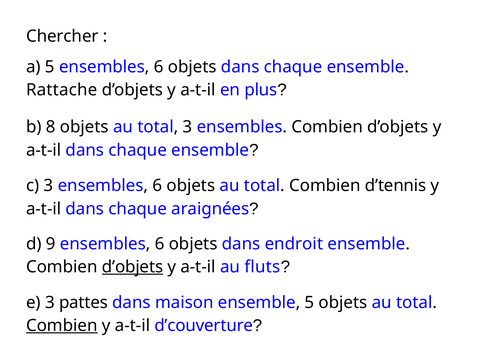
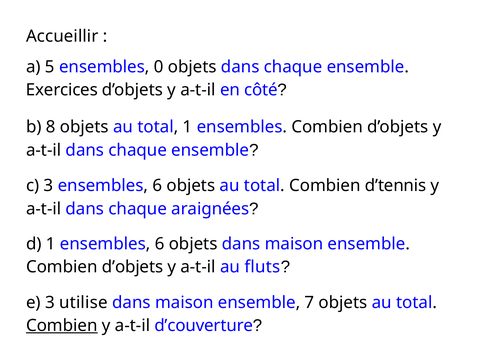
Chercher: Chercher -> Accueillir
5 ensembles 6: 6 -> 0
Rattache: Rattache -> Exercices
plus: plus -> côté
total 3: 3 -> 1
d 9: 9 -> 1
objets dans endroit: endroit -> maison
d’objets at (133, 267) underline: present -> none
pattes: pattes -> utilise
ensemble 5: 5 -> 7
